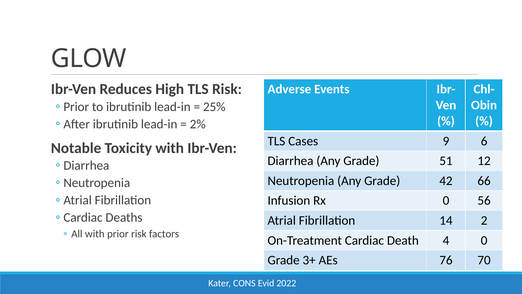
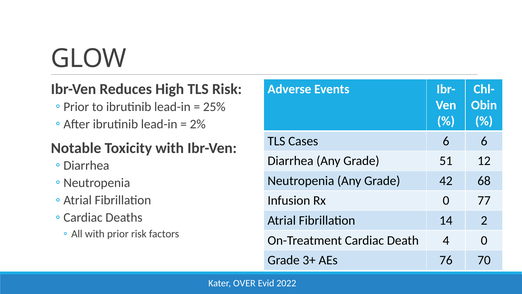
Cases 9: 9 -> 6
66: 66 -> 68
56: 56 -> 77
CONS: CONS -> OVER
